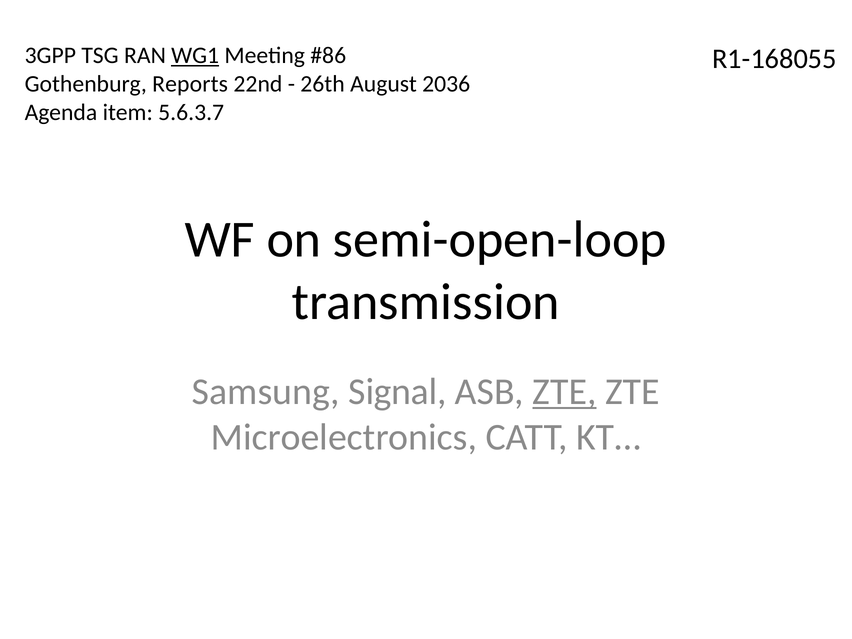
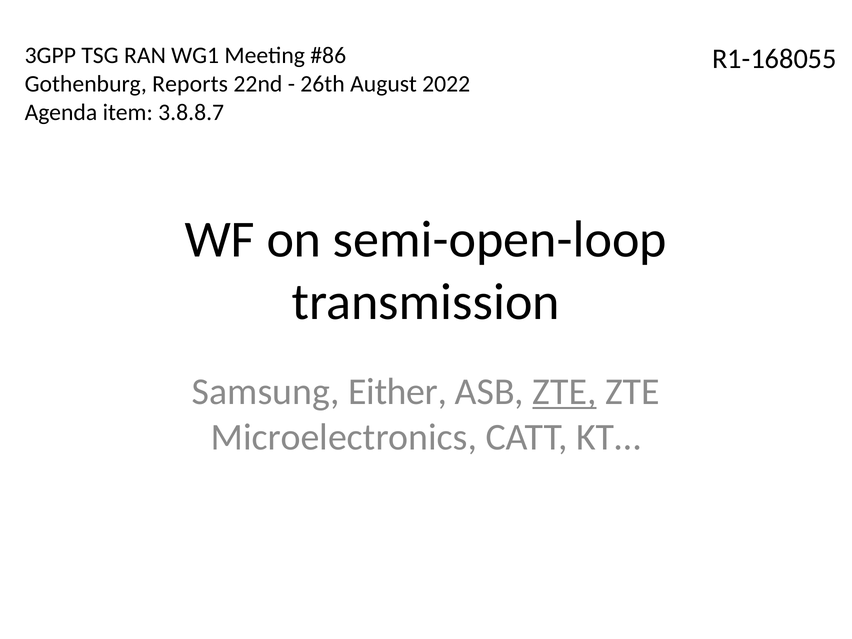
WG1 underline: present -> none
2036: 2036 -> 2022
5.6.3.7: 5.6.3.7 -> 3.8.8.7
Signal: Signal -> Either
